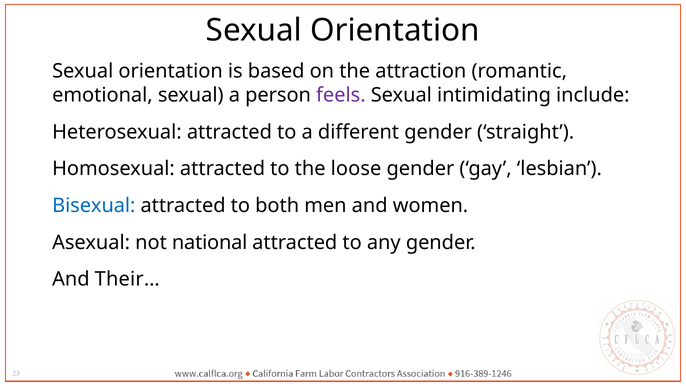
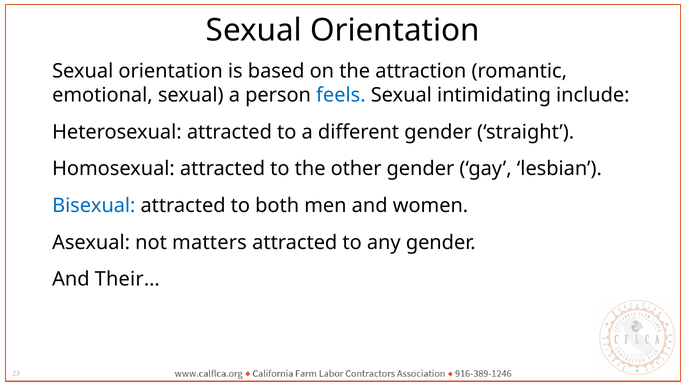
feels colour: purple -> blue
loose: loose -> other
national: national -> matters
